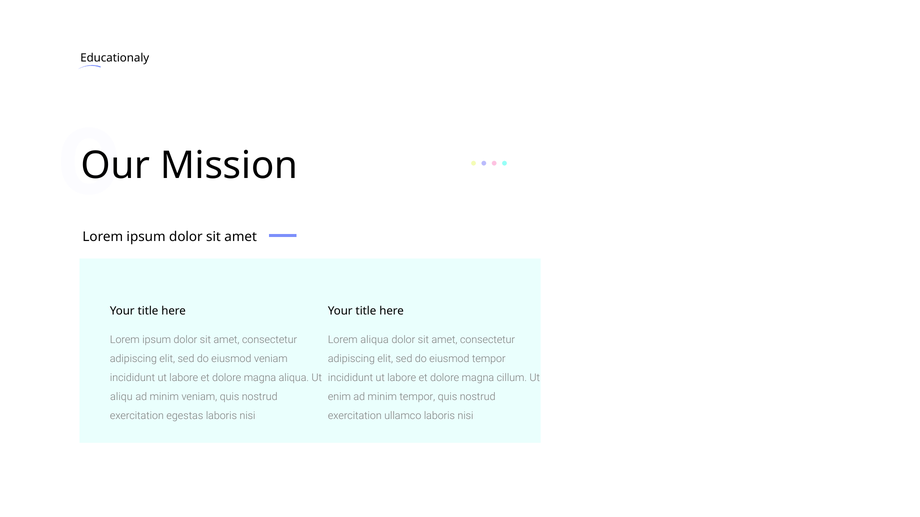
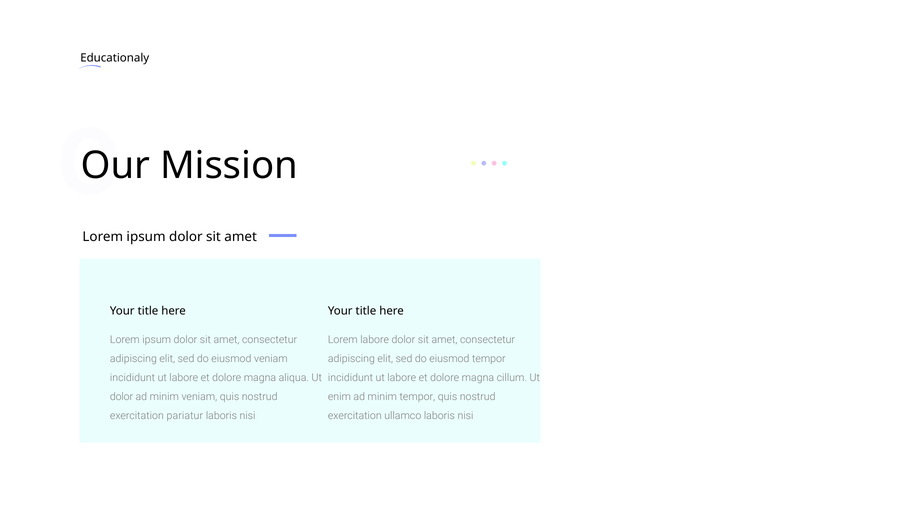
Lorem aliqua: aliqua -> labore
aliqu at (121, 397): aliqu -> dolor
egestas: egestas -> pariatur
